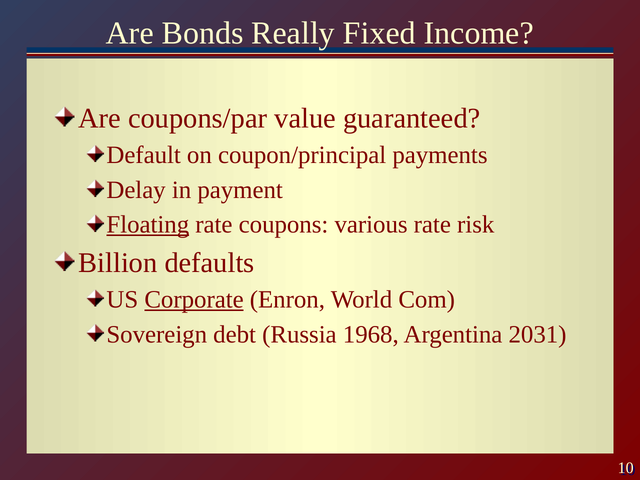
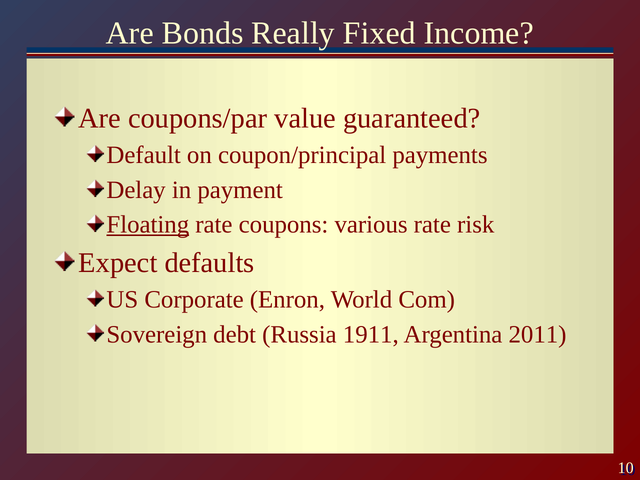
Billion: Billion -> Expect
Corporate underline: present -> none
1968: 1968 -> 1911
2031: 2031 -> 2011
